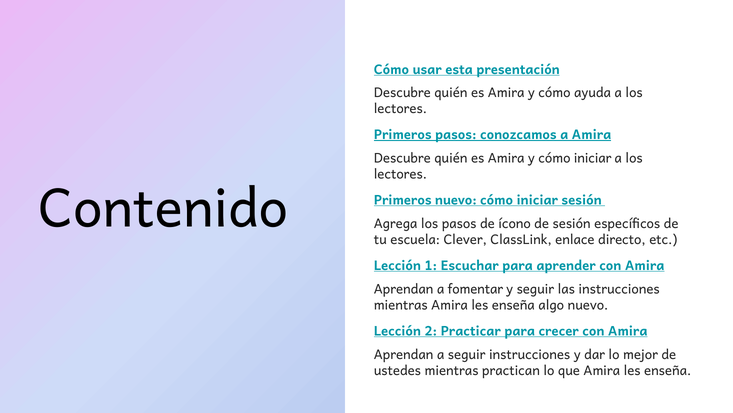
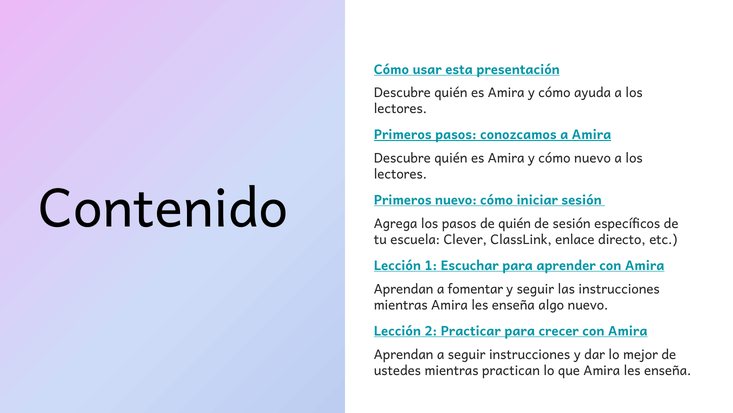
y cómo iniciar: iniciar -> nuevo
de ícono: ícono -> quién
